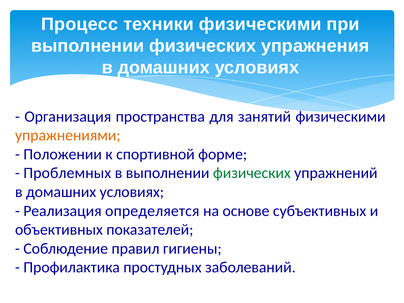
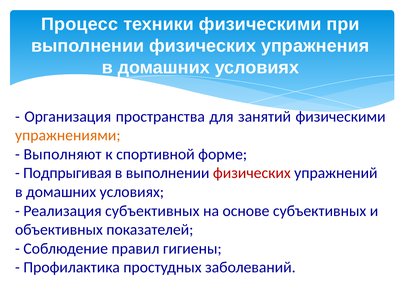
Положении: Положении -> Выполняют
Проблемных: Проблемных -> Подпрыгивая
физических at (252, 173) colour: green -> red
Реализация определяется: определяется -> субъективных
